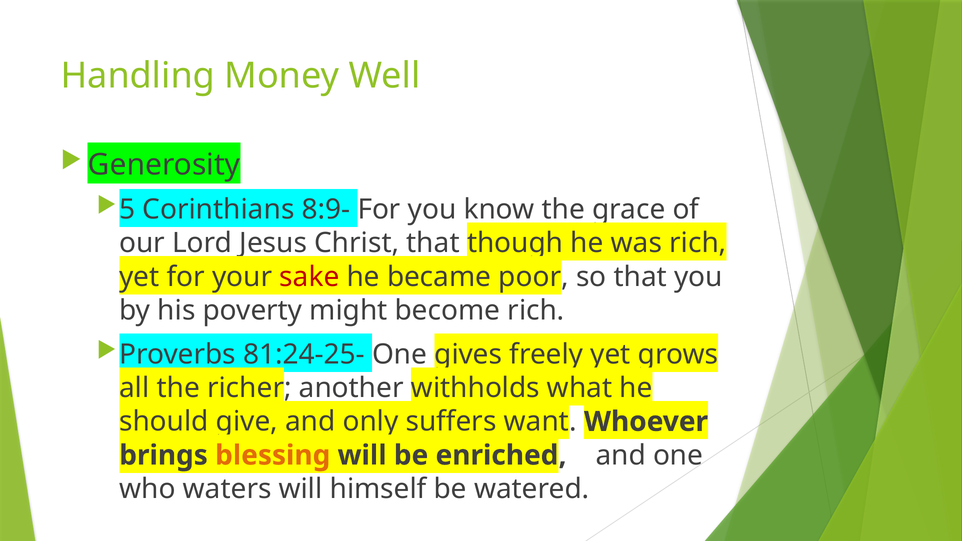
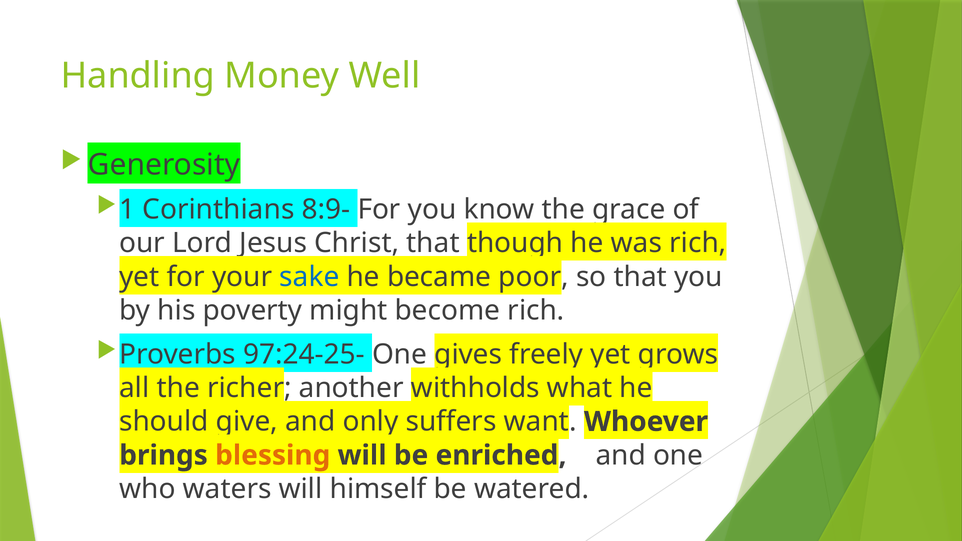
5: 5 -> 1
sake colour: red -> blue
81:24-25-: 81:24-25- -> 97:24-25-
